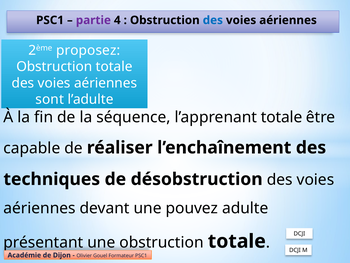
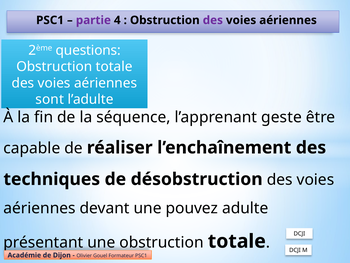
des at (213, 20) colour: blue -> purple
proposez: proposez -> questions
l’apprenant totale: totale -> geste
